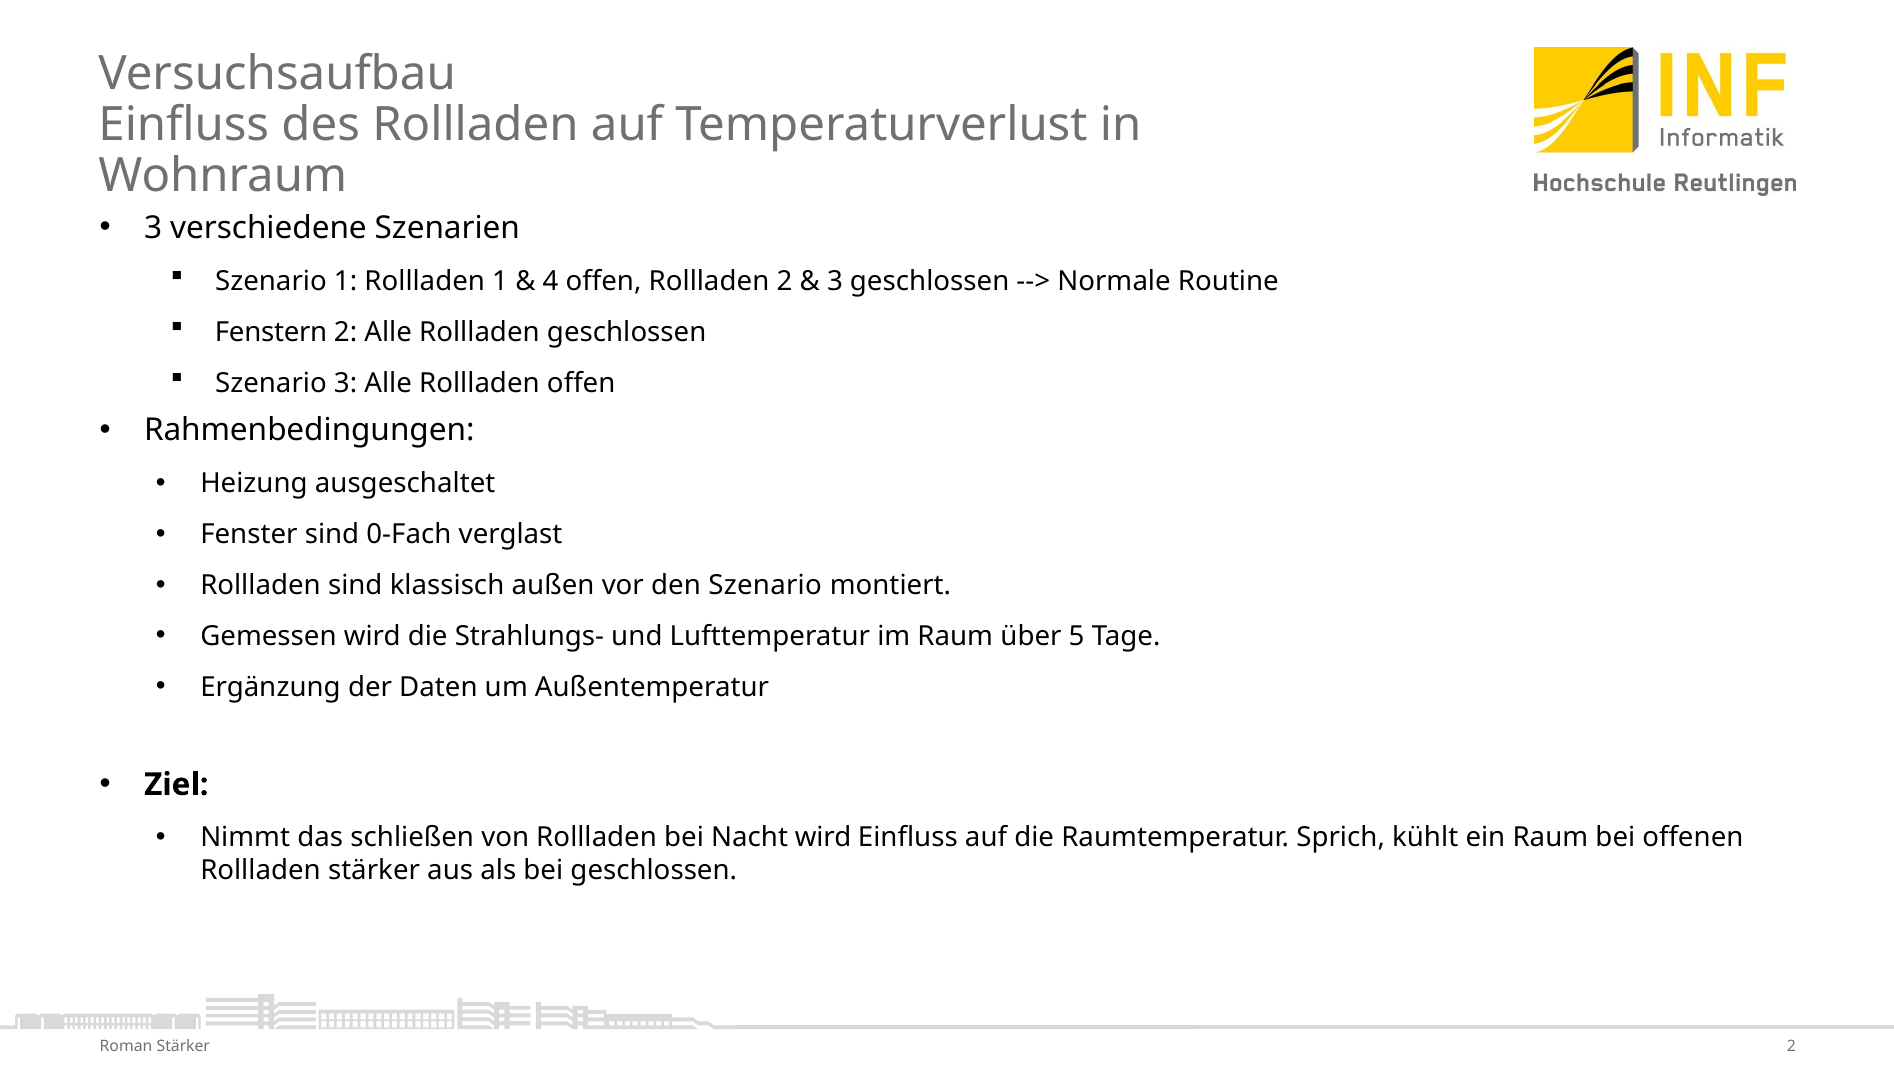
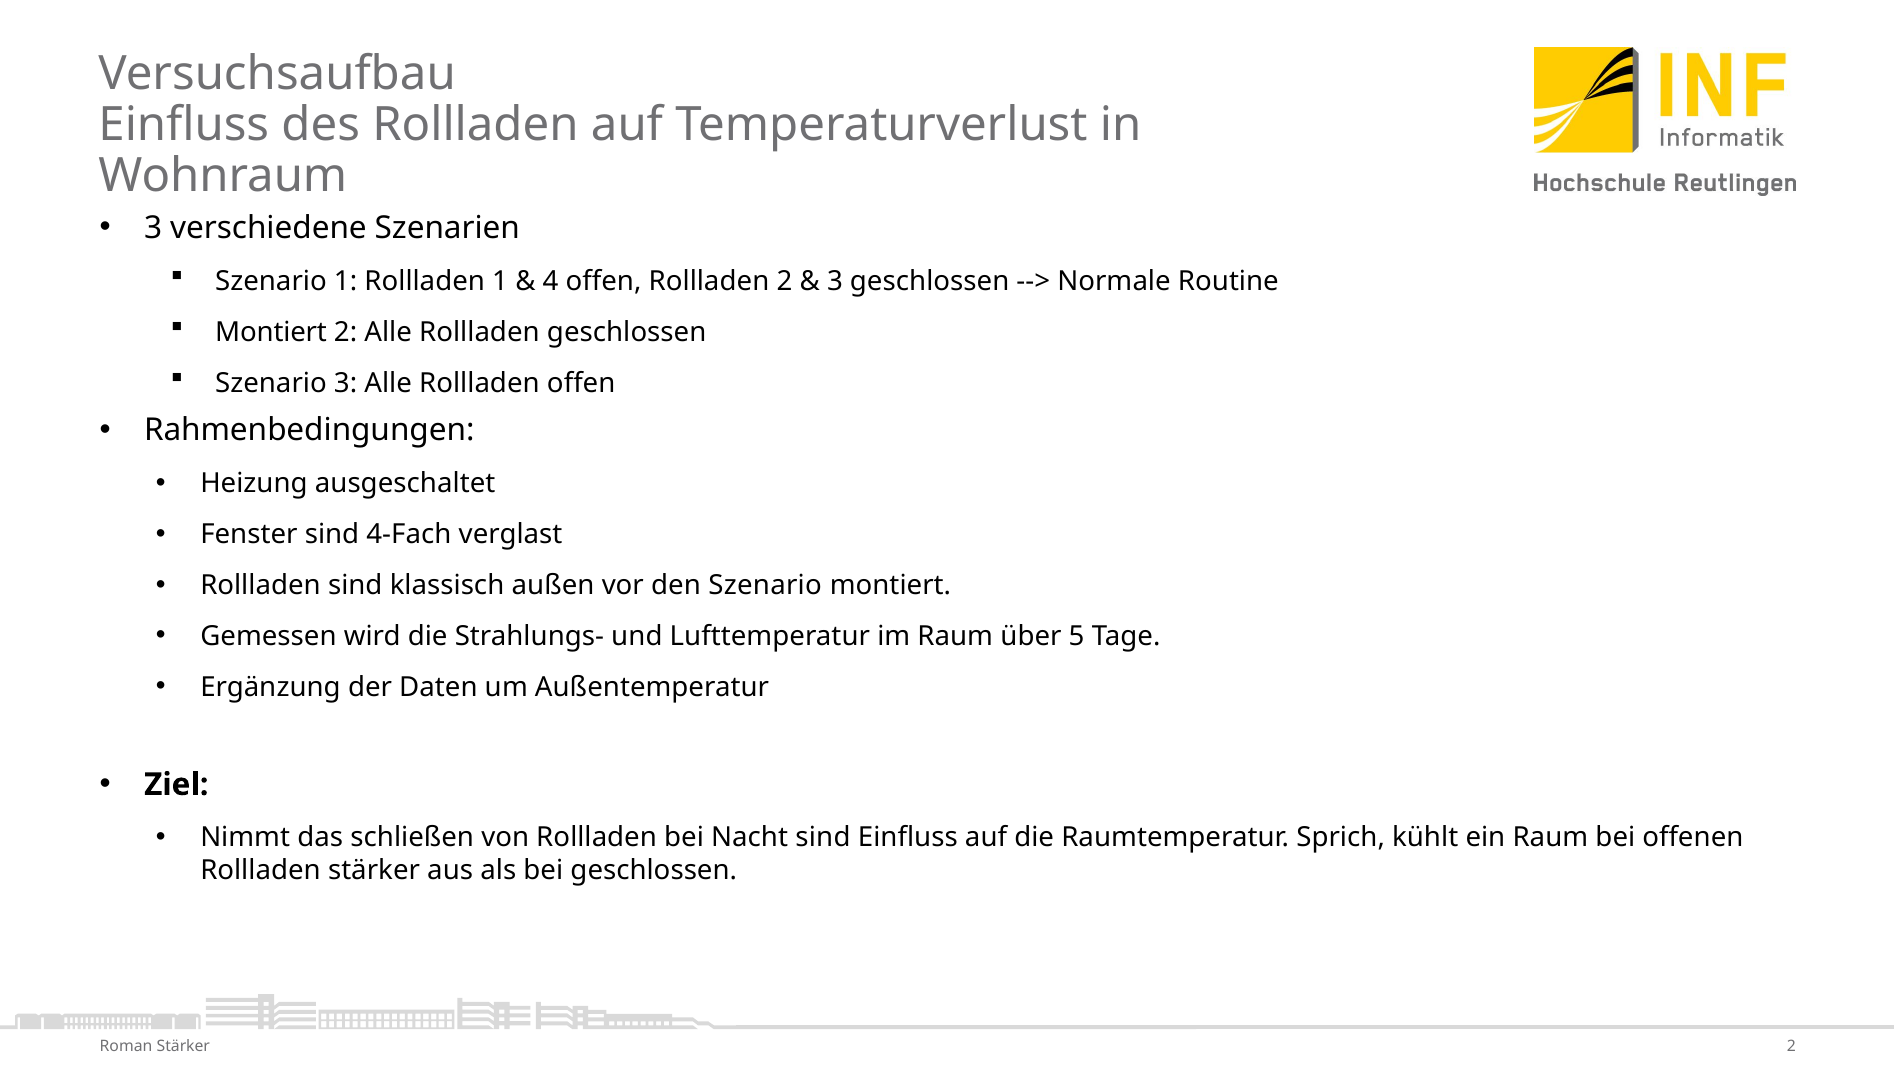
Fenstern at (271, 332): Fenstern -> Montiert
0-Fach: 0-Fach -> 4-Fach
Nacht wird: wird -> sind
